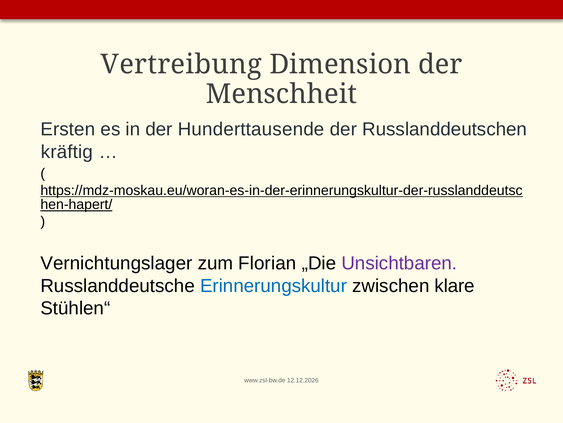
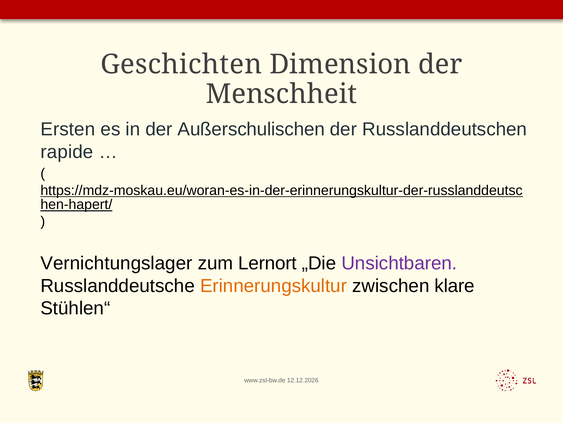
Vertreibung: Vertreibung -> Geschichten
Hunderttausende: Hunderttausende -> Außerschulischen
kräftig: kräftig -> rapide
Florian: Florian -> Lernort
Erinnerungskultur colour: blue -> orange
